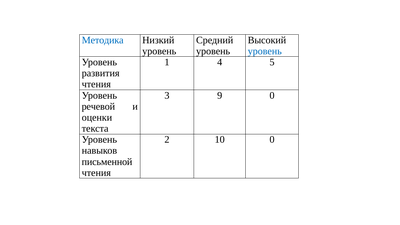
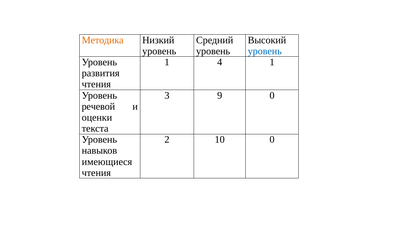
Методика colour: blue -> orange
4 5: 5 -> 1
письменной: письменной -> имеющиеся
